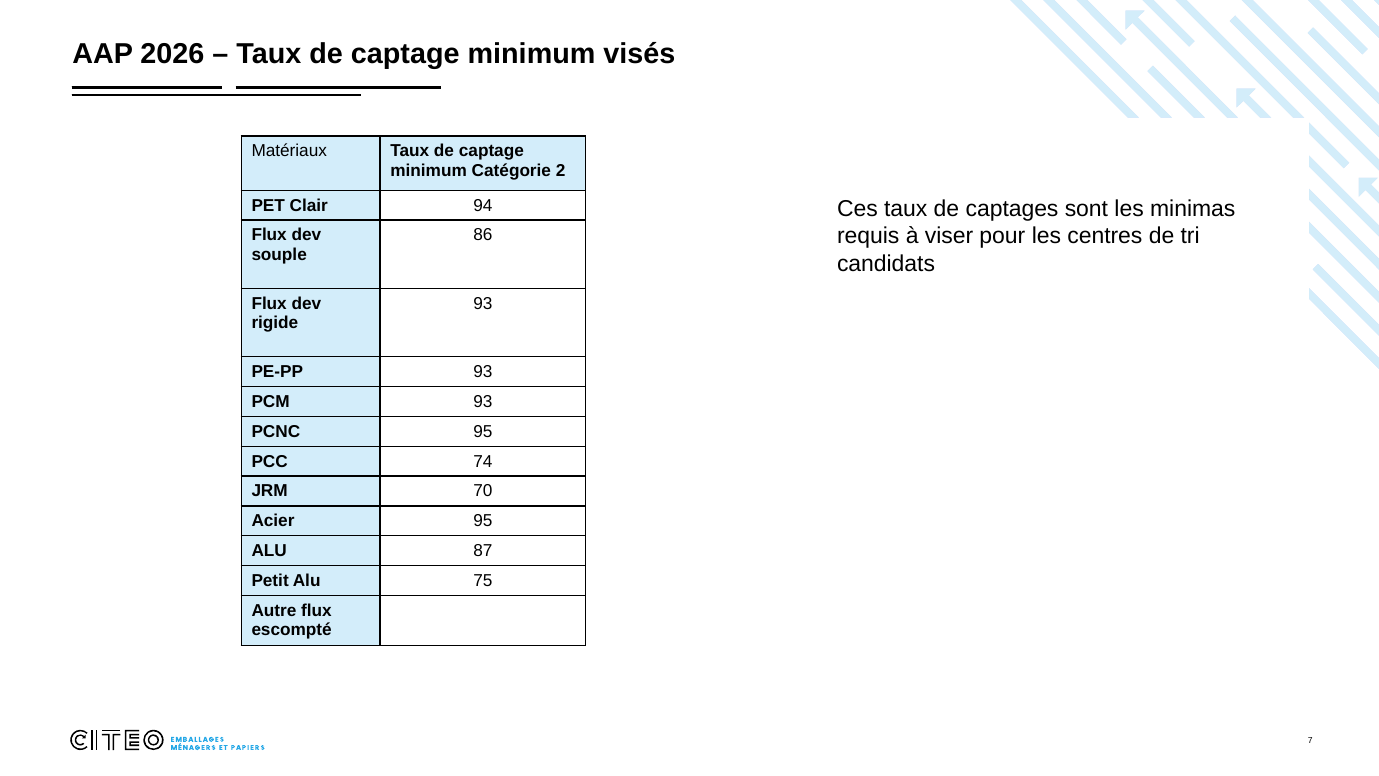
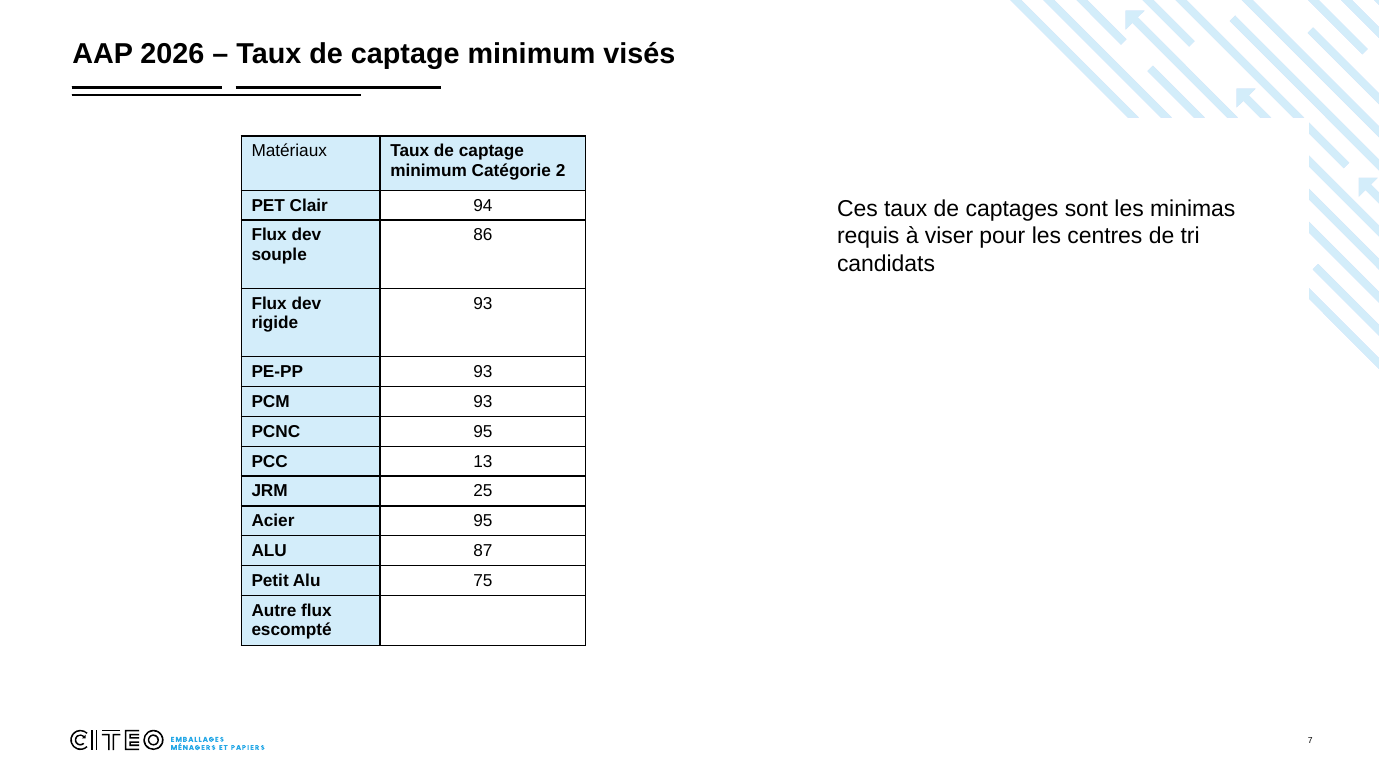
74: 74 -> 13
70: 70 -> 25
